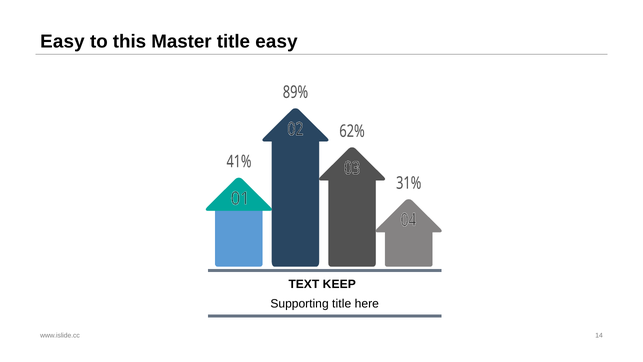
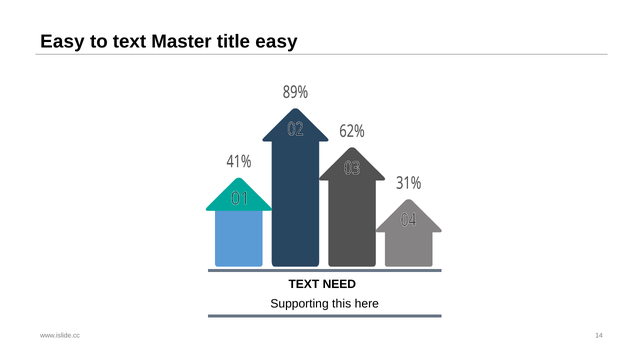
to this: this -> text
KEEP: KEEP -> NEED
Supporting title: title -> this
